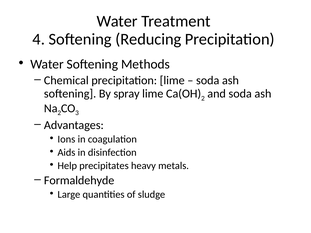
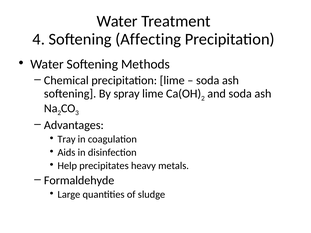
Reducing: Reducing -> Affecting
Ions: Ions -> Tray
